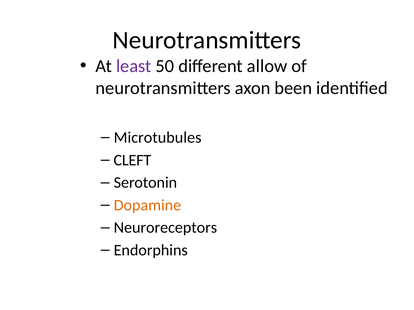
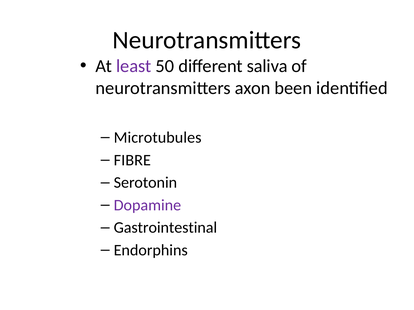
allow: allow -> saliva
CLEFT: CLEFT -> FIBRE
Dopamine colour: orange -> purple
Neuroreceptors: Neuroreceptors -> Gastrointestinal
